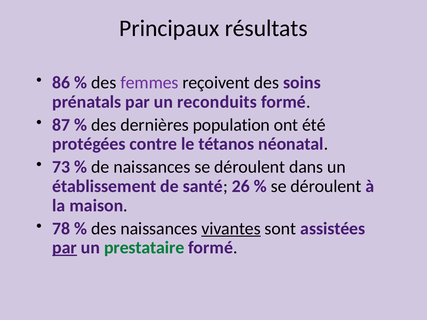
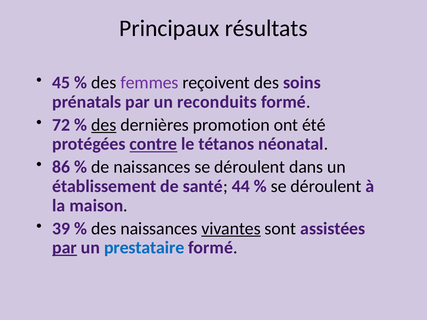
86: 86 -> 45
87: 87 -> 72
des at (104, 125) underline: none -> present
population: population -> promotion
contre underline: none -> present
73: 73 -> 86
26: 26 -> 44
78: 78 -> 39
prestataire colour: green -> blue
